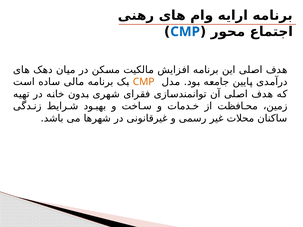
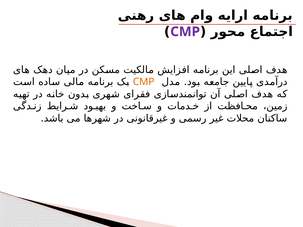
CMP at (185, 32) colour: blue -> purple
